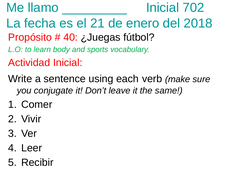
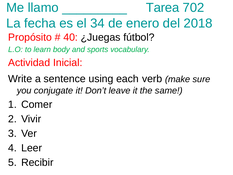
Inicial at (163, 8): Inicial -> Tarea
21: 21 -> 34
